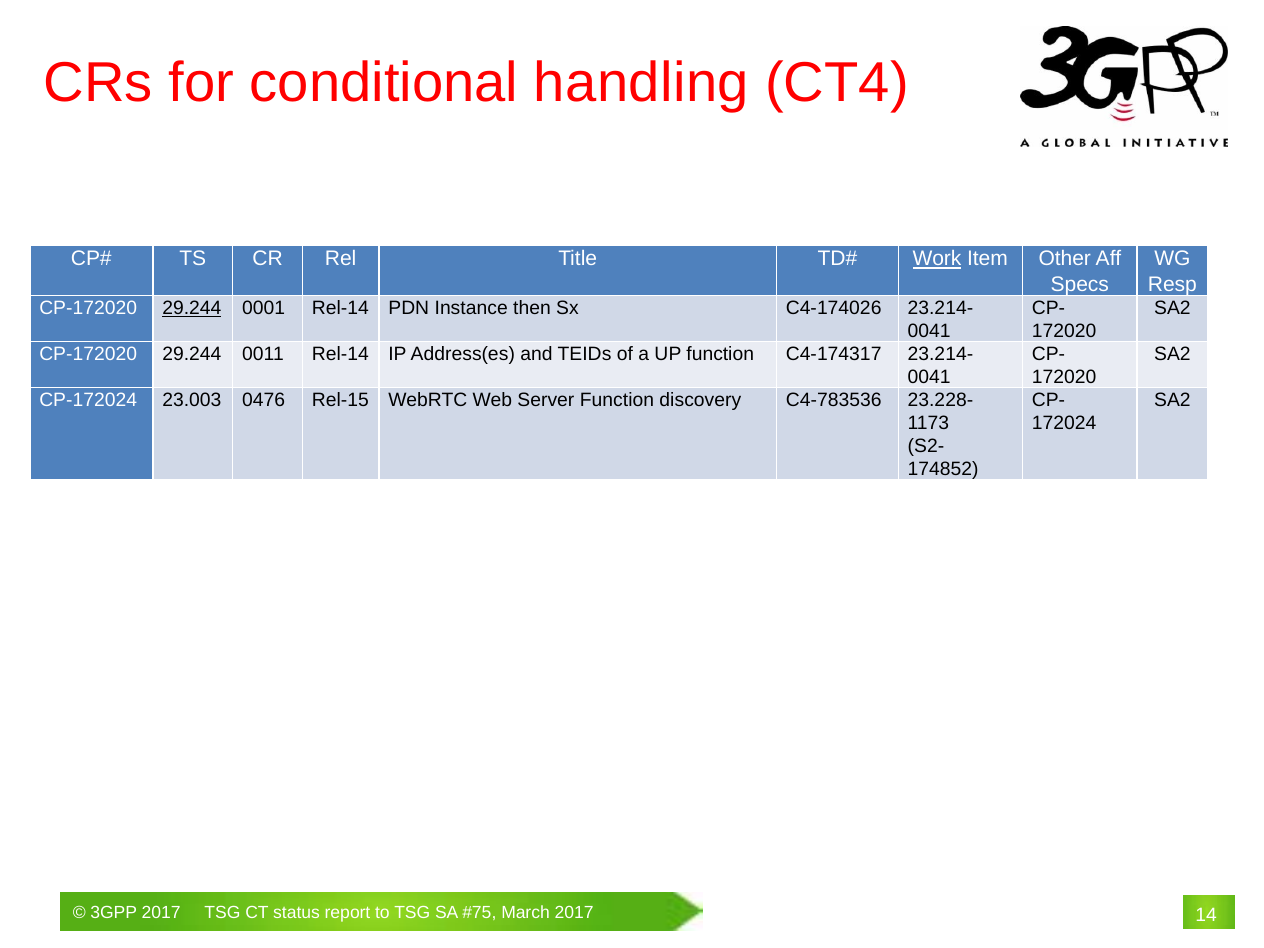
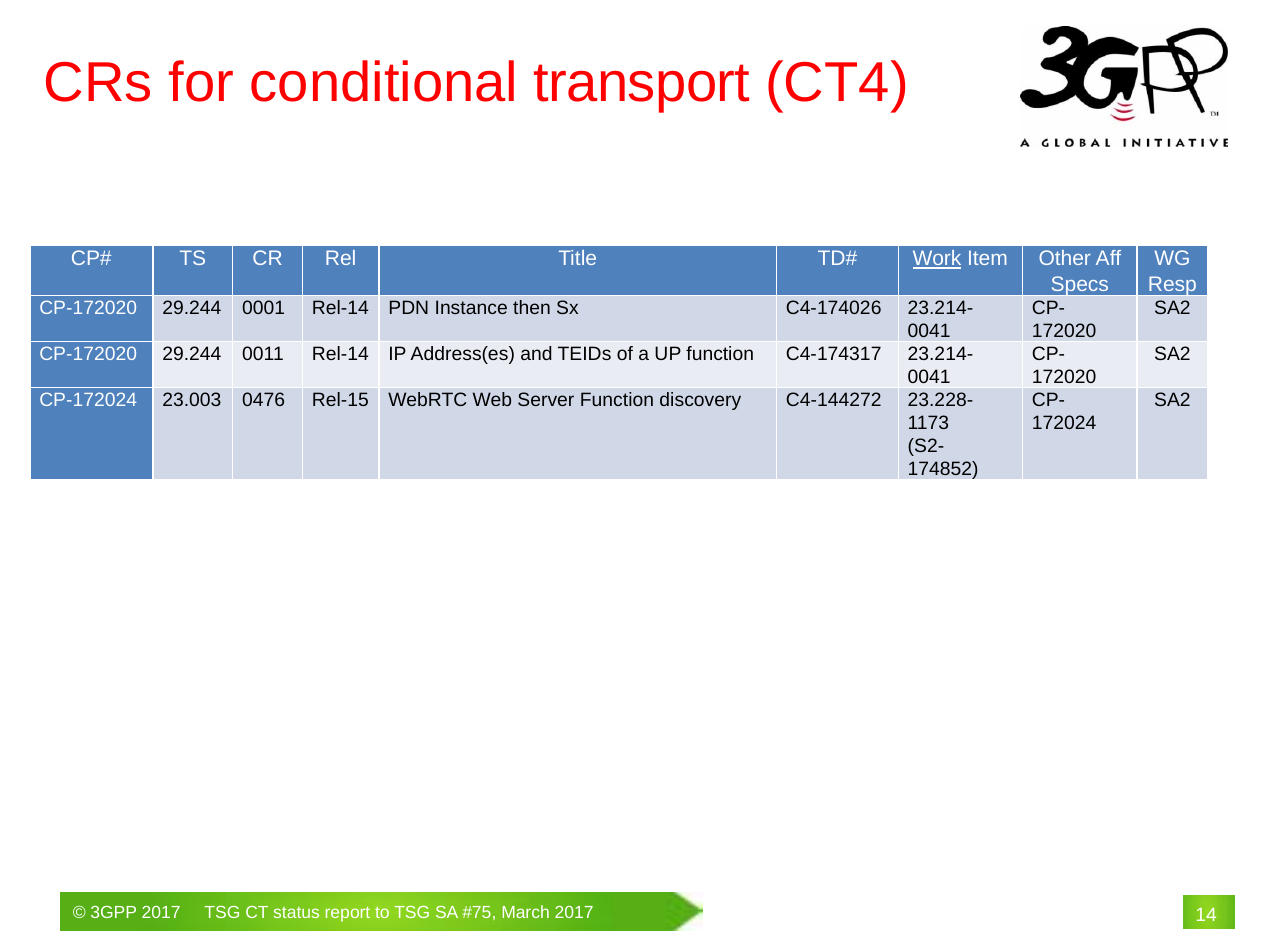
handling: handling -> transport
29.244 at (192, 308) underline: present -> none
C4-783536: C4-783536 -> C4-144272
